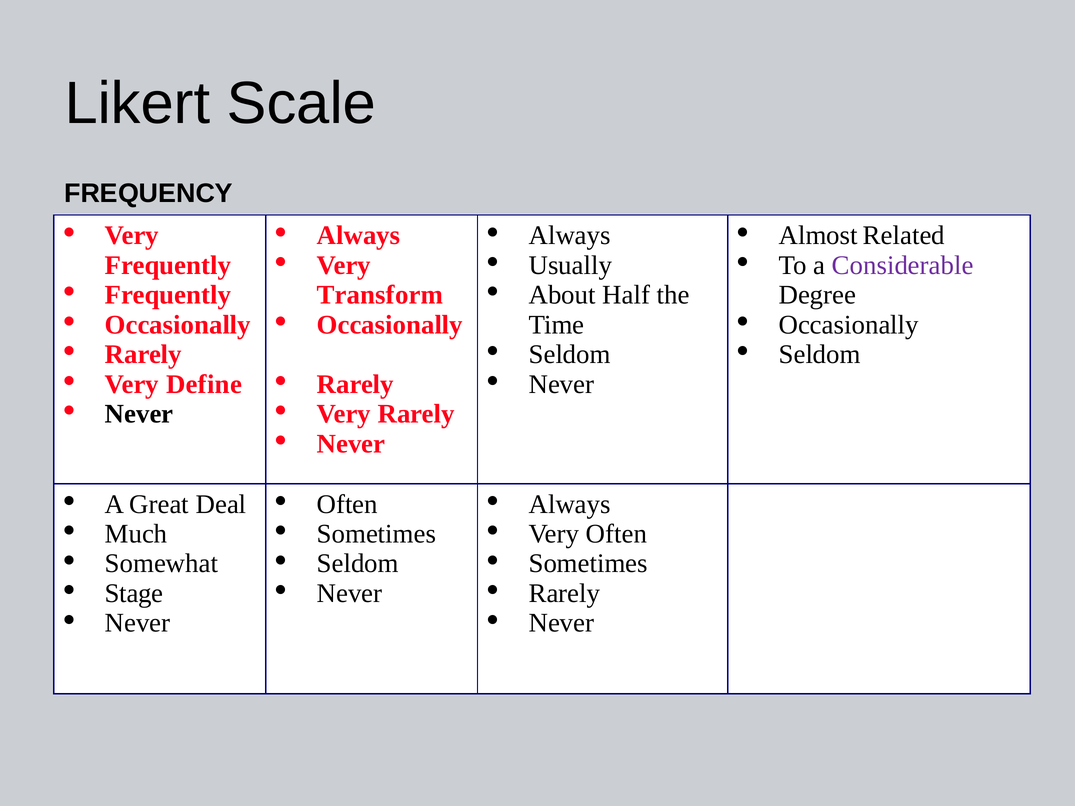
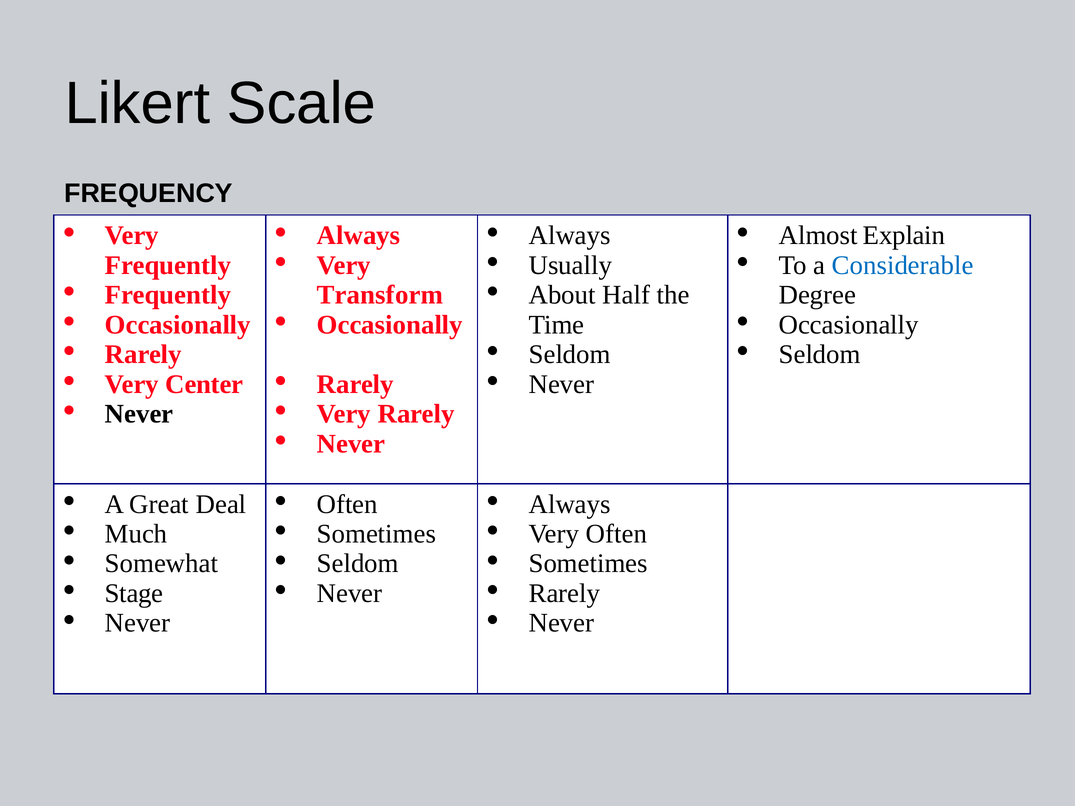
Related: Related -> Explain
Considerable colour: purple -> blue
Define: Define -> Center
